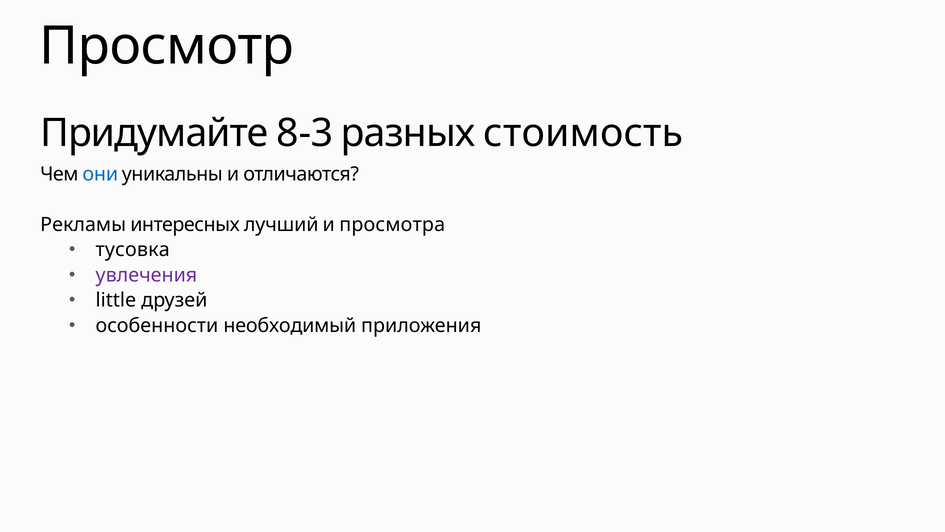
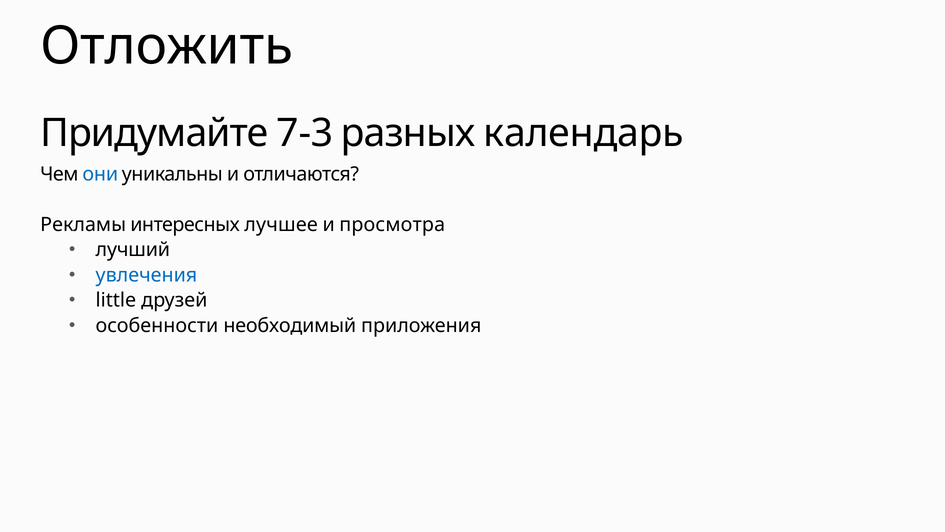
Просмотр: Просмотр -> Отложить
8-3: 8-3 -> 7-3
стоимость: стоимость -> календарь
лучший: лучший -> лучшее
тусовка: тусовка -> лучший
увлечения colour: purple -> blue
